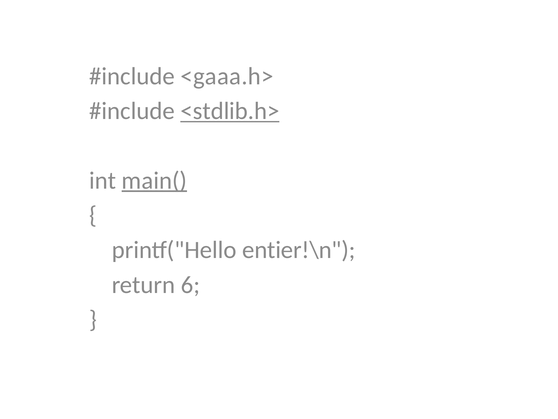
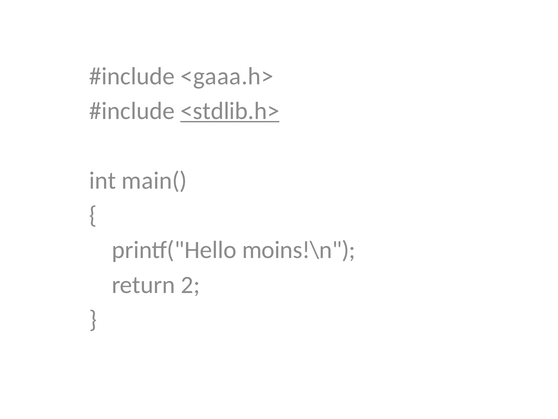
main( underline: present -> none
entier!\n: entier!\n -> moins!\n
6: 6 -> 2
